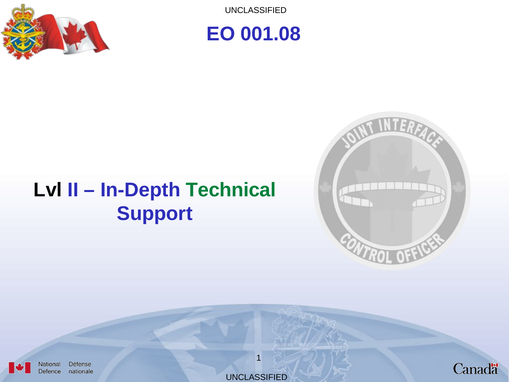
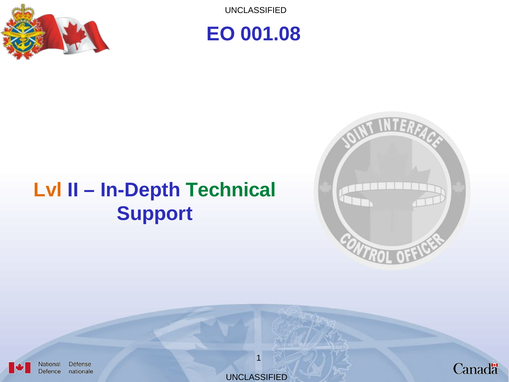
Lvl colour: black -> orange
